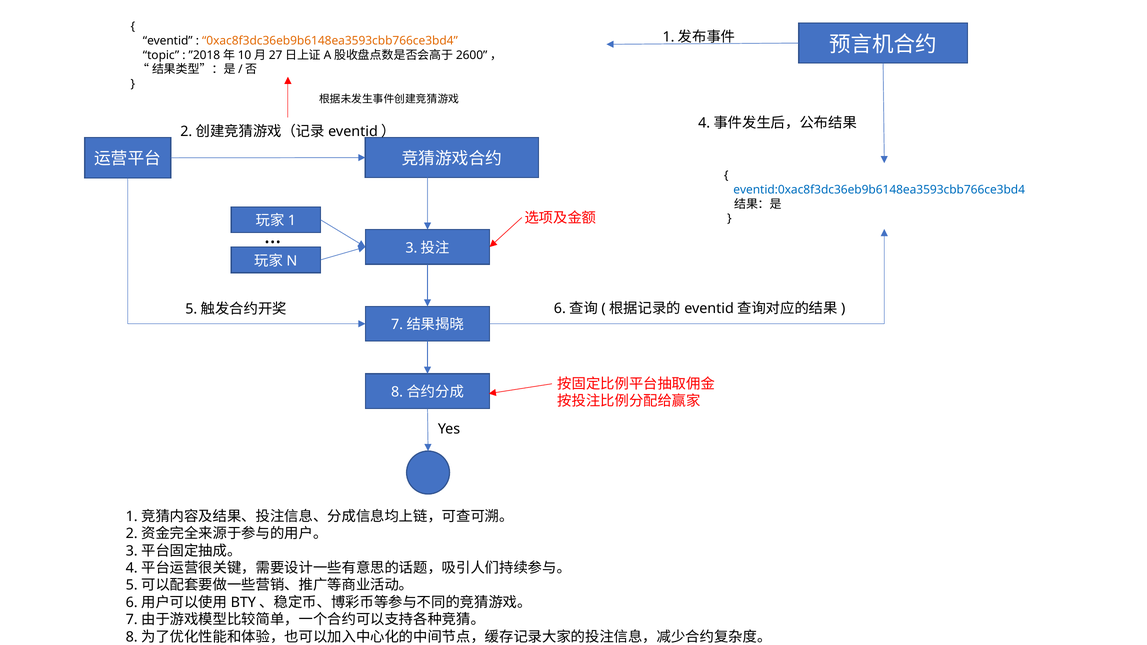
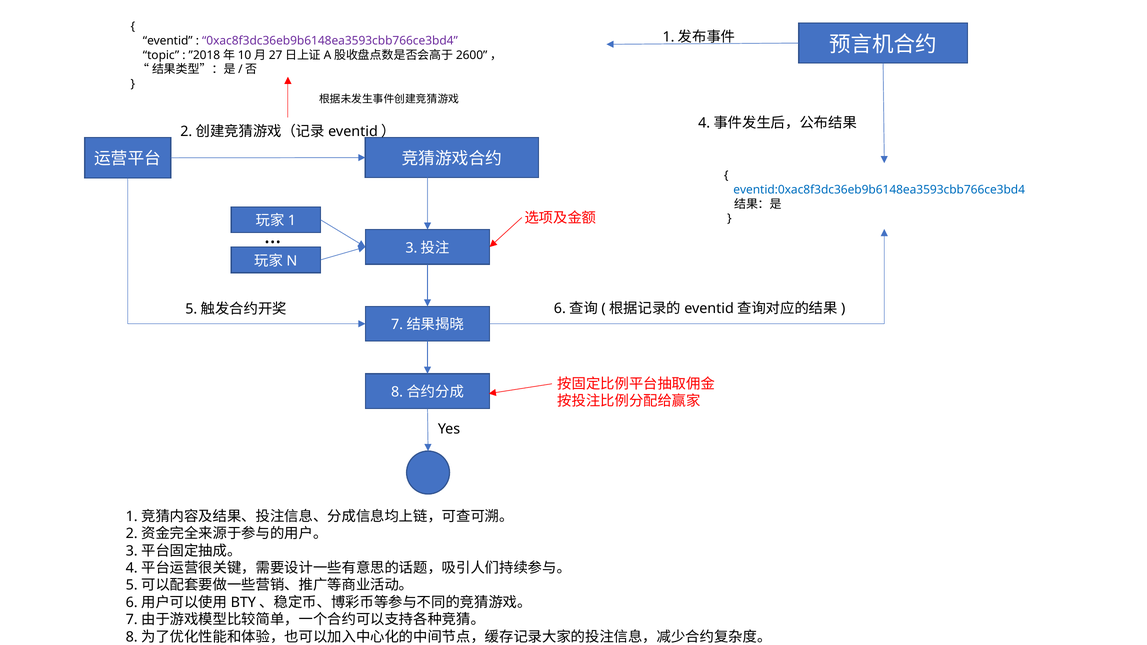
0xac8f3dc36eb9b6148ea3593cbb766ce3bd4 colour: orange -> purple
